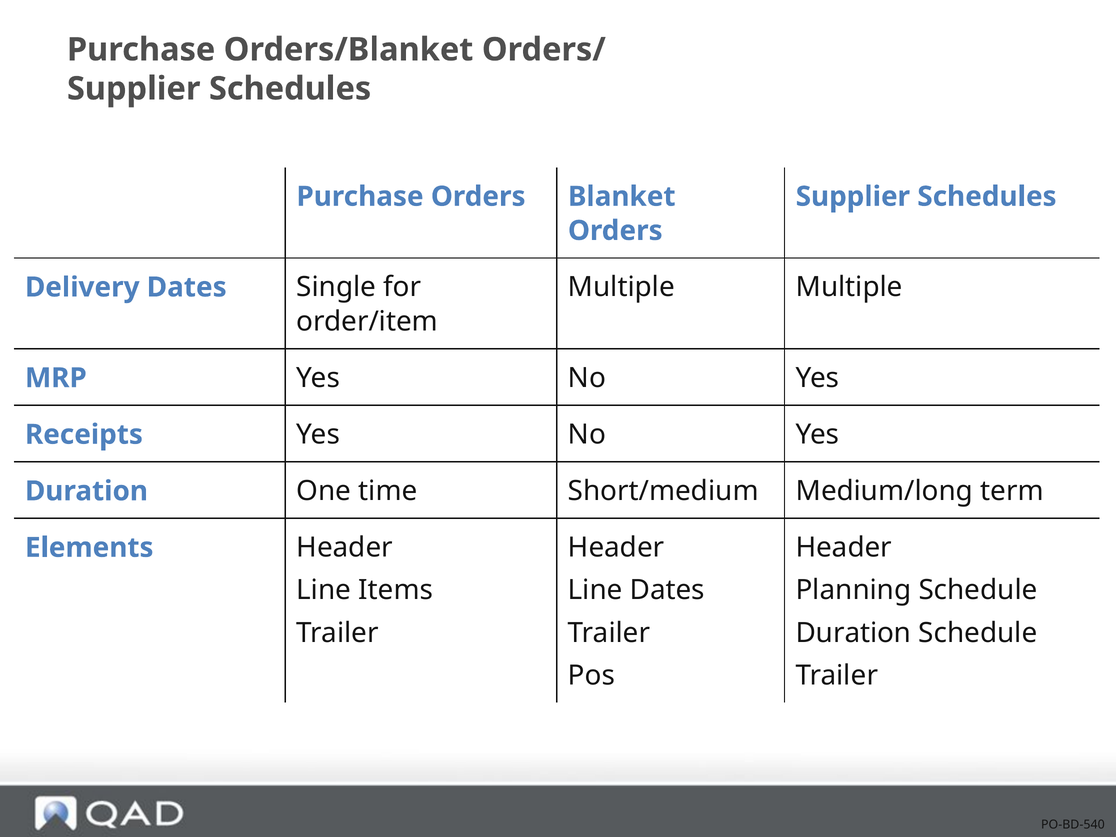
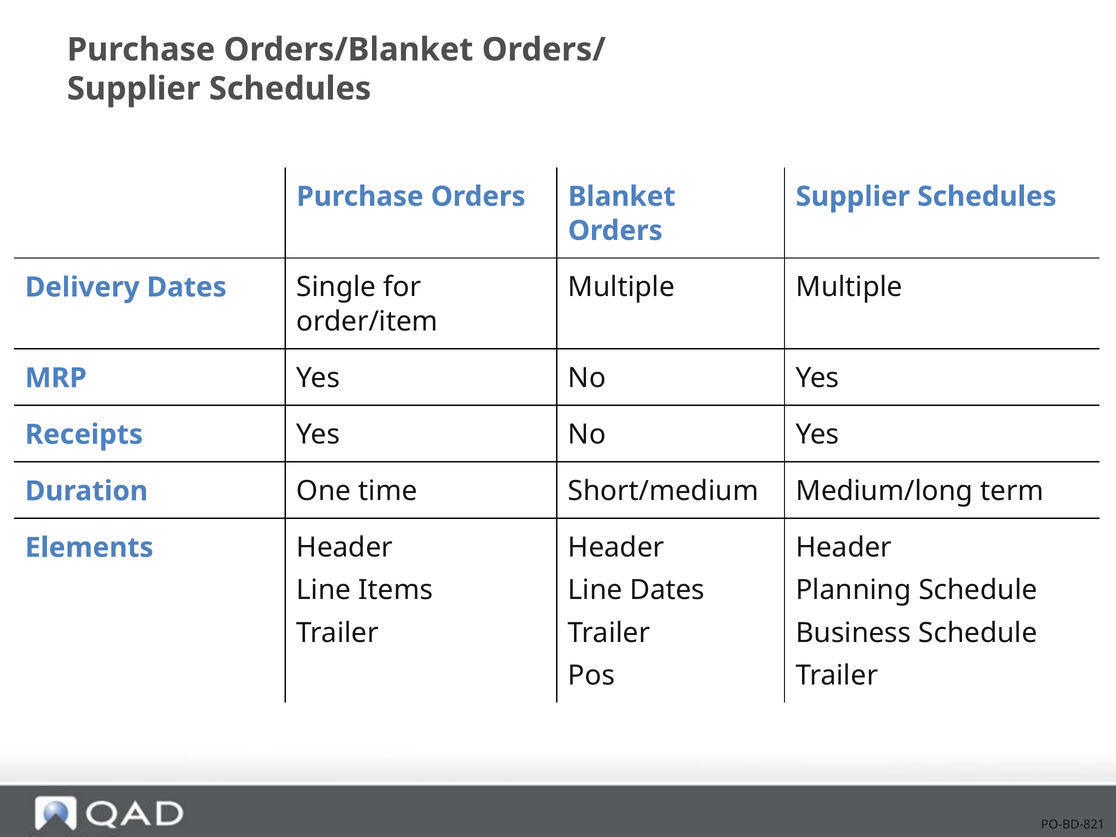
Duration at (853, 633): Duration -> Business
PO-BD-540: PO-BD-540 -> PO-BD-821
